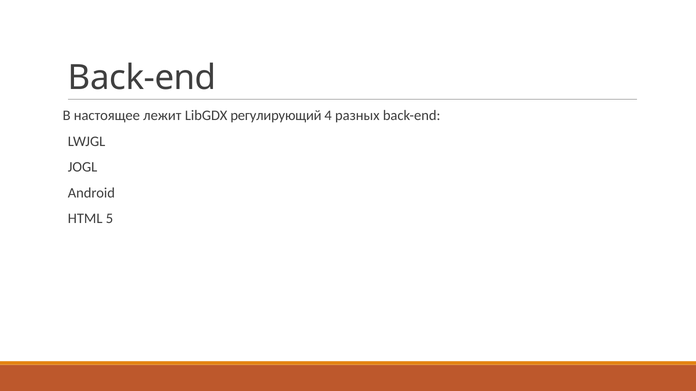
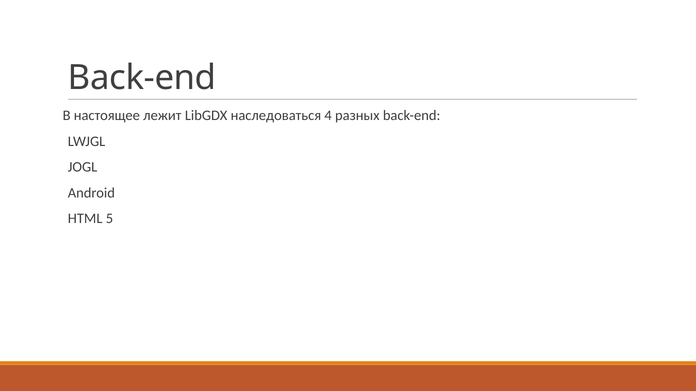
регулирующий: регулирующий -> наследоваться
